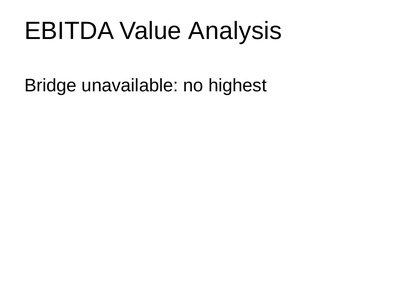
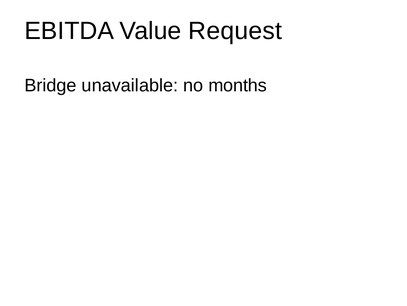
Analysis: Analysis -> Request
highest: highest -> months
